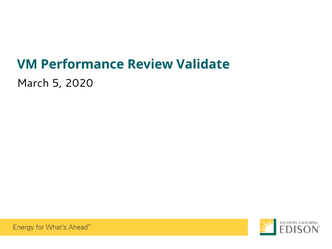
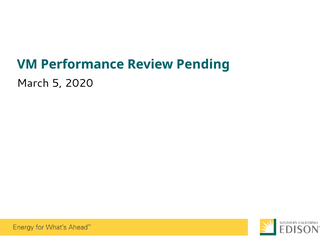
Validate: Validate -> Pending
